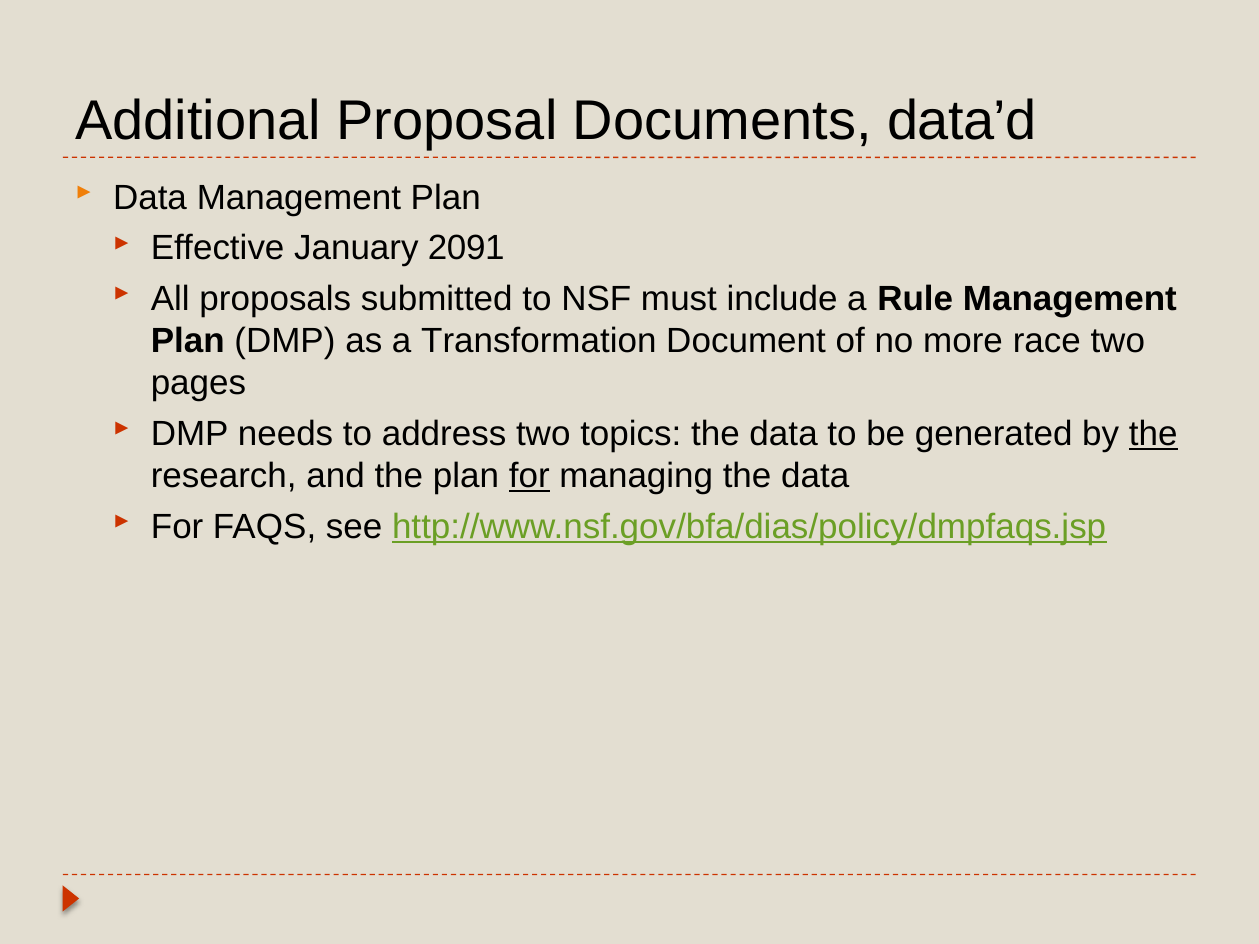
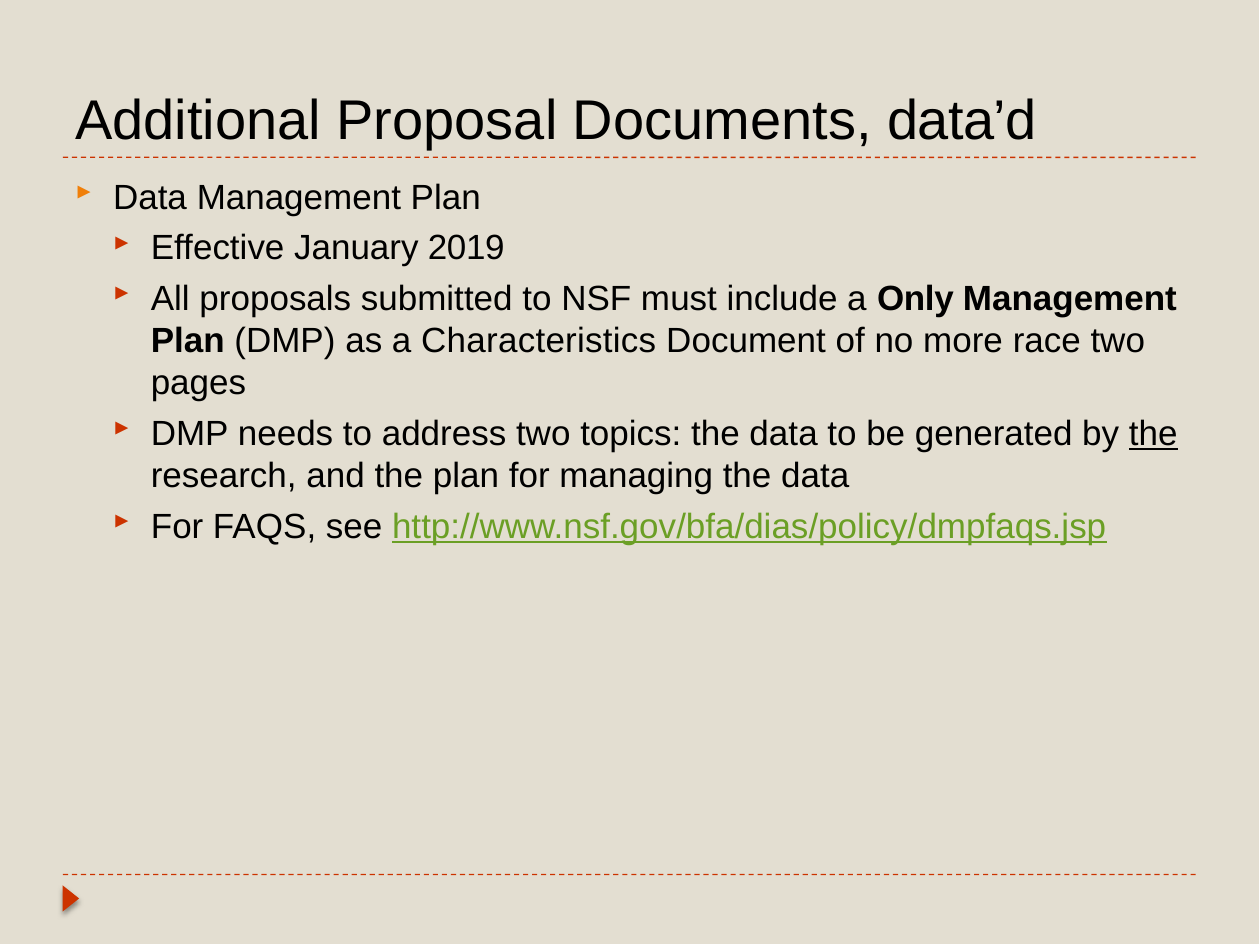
2091: 2091 -> 2019
Rule: Rule -> Only
Transformation: Transformation -> Characteristics
for at (529, 476) underline: present -> none
